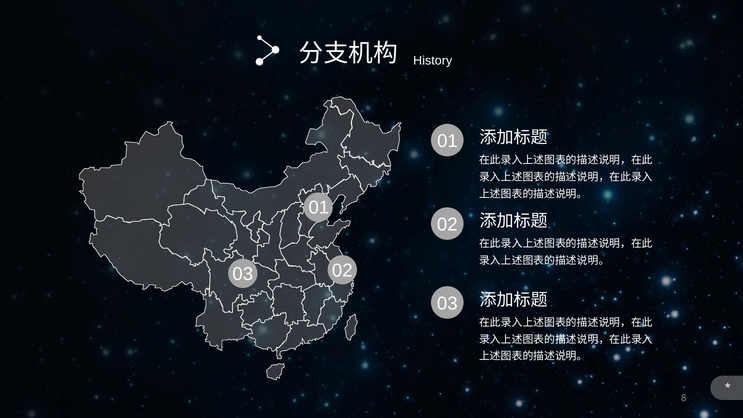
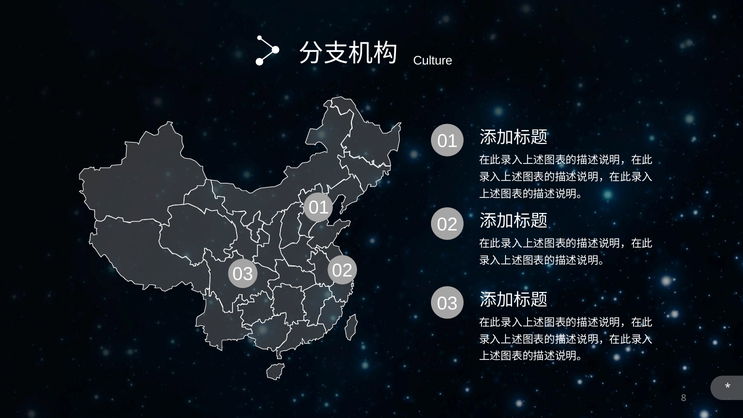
History: History -> Culture
